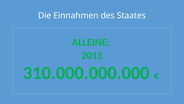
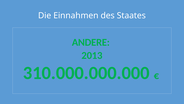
ALLEINE: ALLEINE -> ANDERE
